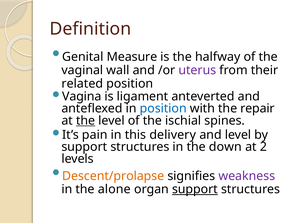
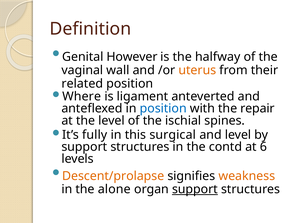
Measure: Measure -> However
uterus colour: purple -> orange
Vagina: Vagina -> Where
the at (86, 120) underline: present -> none
pain: pain -> fully
delivery: delivery -> surgical
down: down -> contd
2: 2 -> 6
weakness colour: purple -> orange
